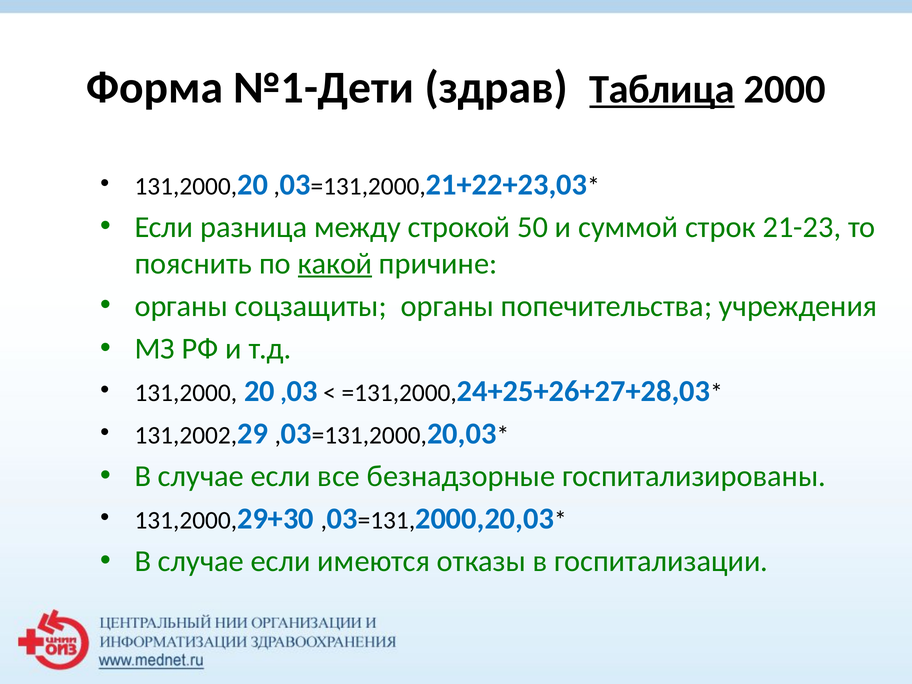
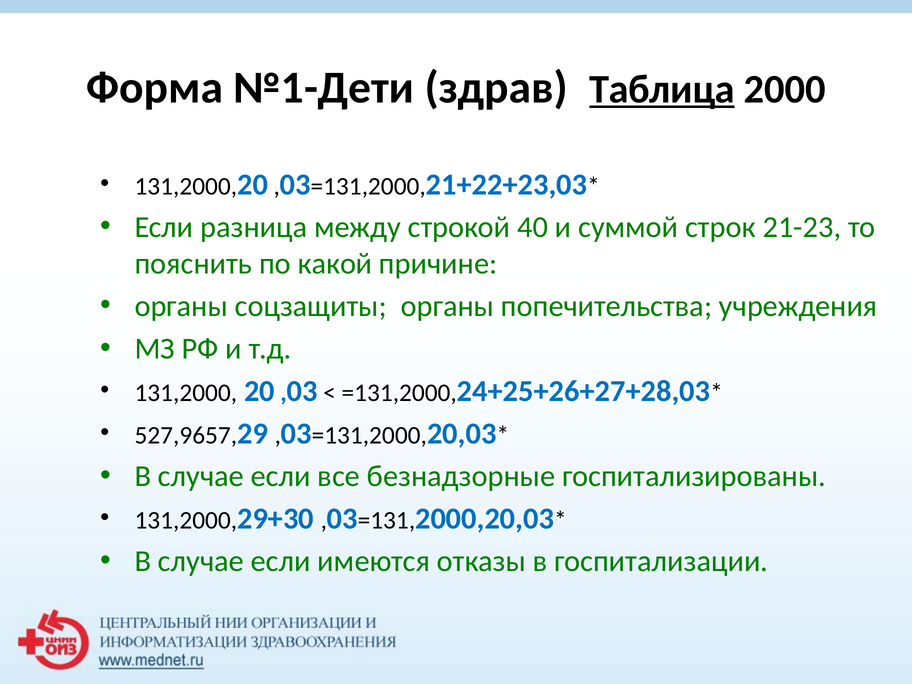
50: 50 -> 40
какой underline: present -> none
131,2002: 131,2002 -> 527,9657
